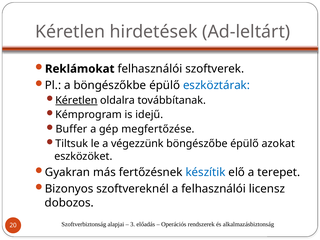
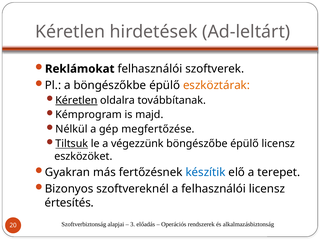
eszköztárak colour: blue -> orange
idejű: idejű -> majd
Buffer: Buffer -> Nélkül
Tiltsuk underline: none -> present
épülő azokat: azokat -> licensz
dobozos: dobozos -> értesítés
